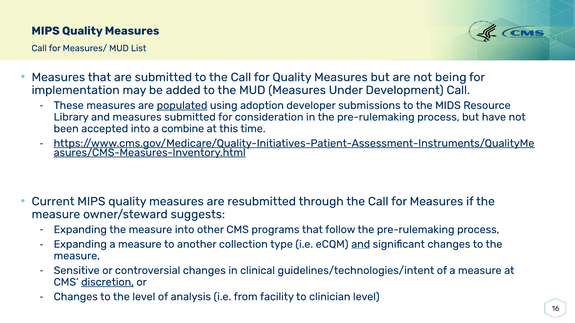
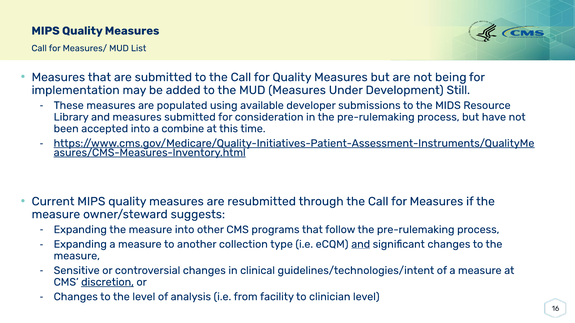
Development Call: Call -> Still
populated underline: present -> none
adoption: adoption -> available
